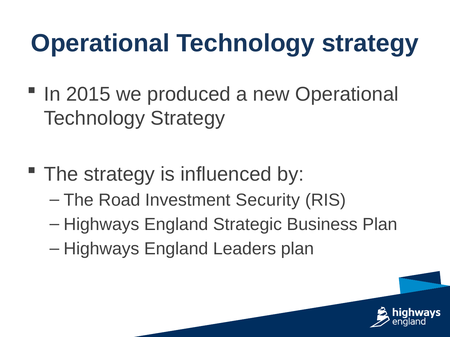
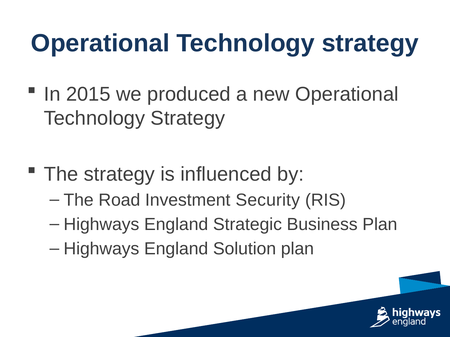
Leaders: Leaders -> Solution
